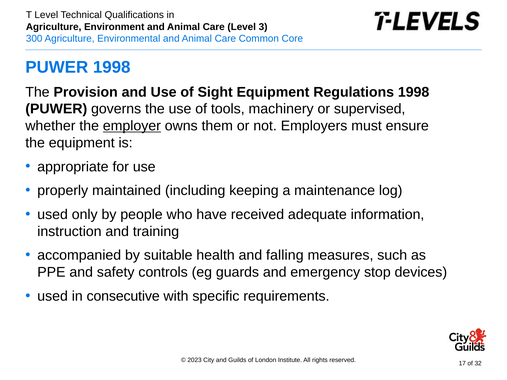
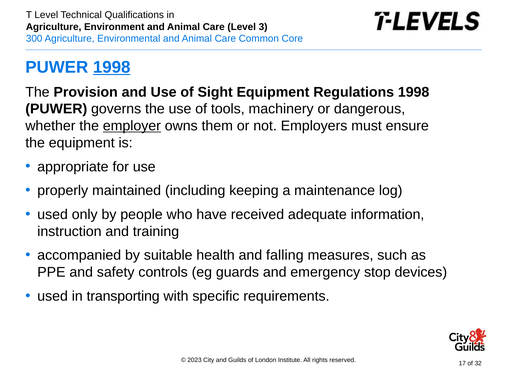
1998 at (112, 67) underline: none -> present
supervised: supervised -> dangerous
consecutive: consecutive -> transporting
